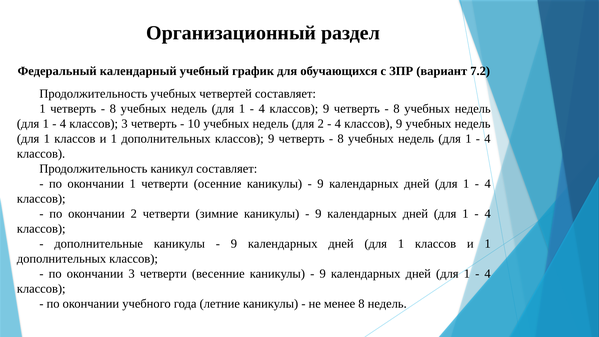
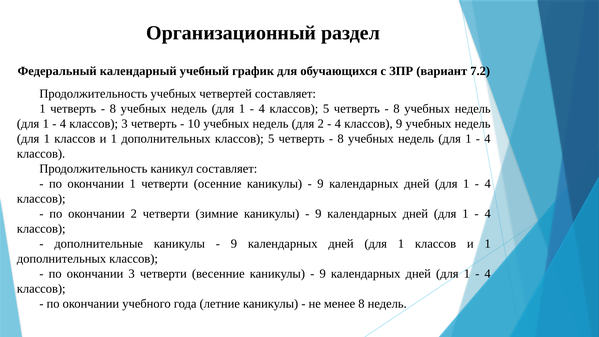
9 at (326, 109): 9 -> 5
дополнительных классов 9: 9 -> 5
